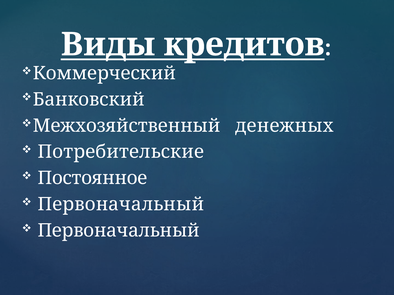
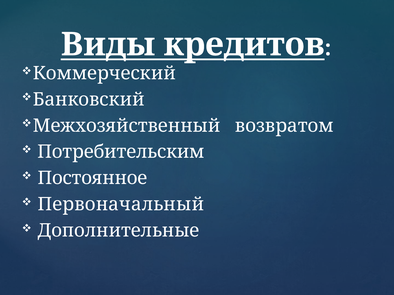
денежных: денежных -> возвратом
Потребительские: Потребительские -> Потребительским
Первоначальный at (119, 231): Первоначальный -> Дополнительные
